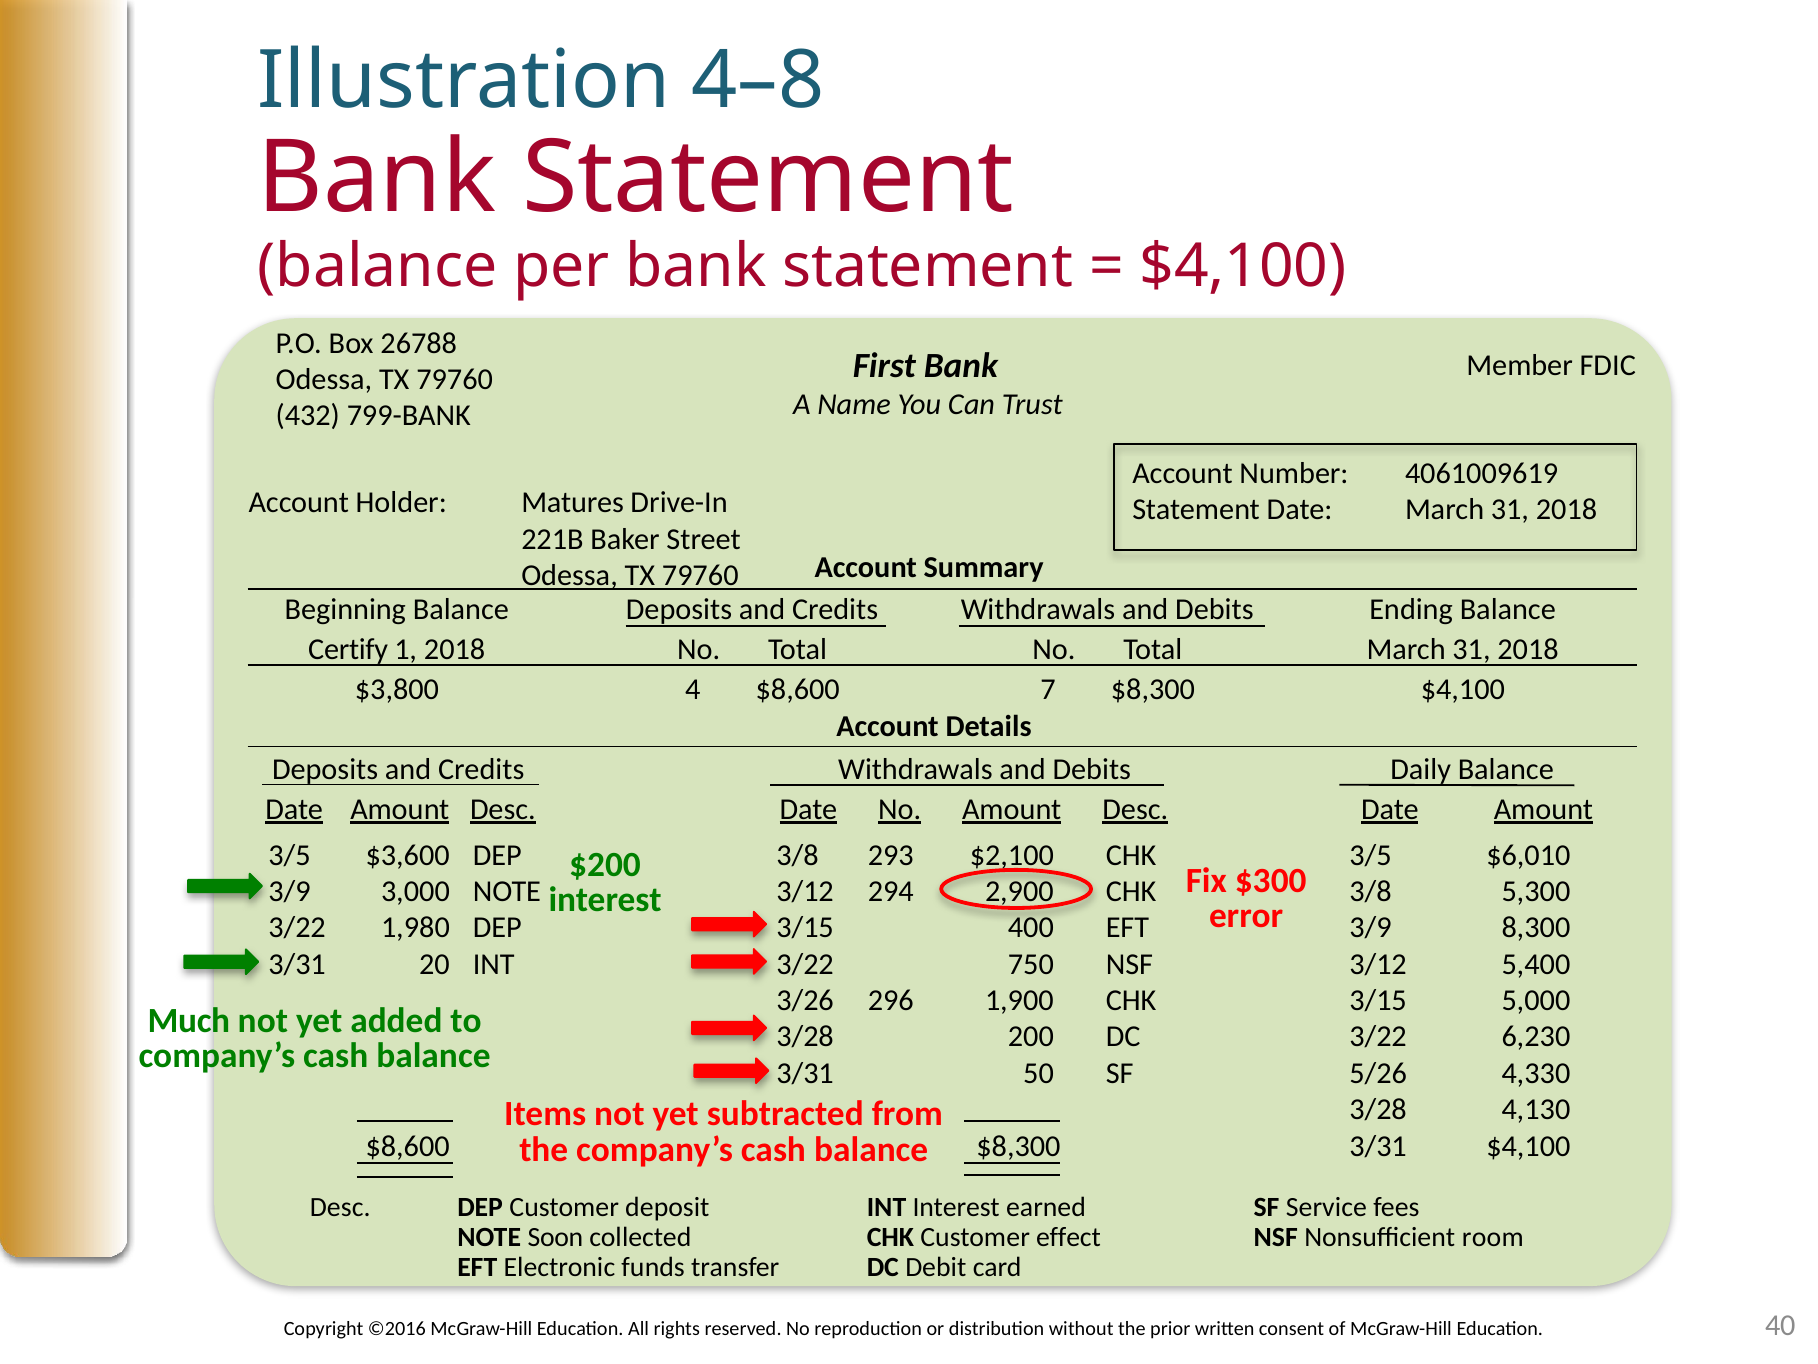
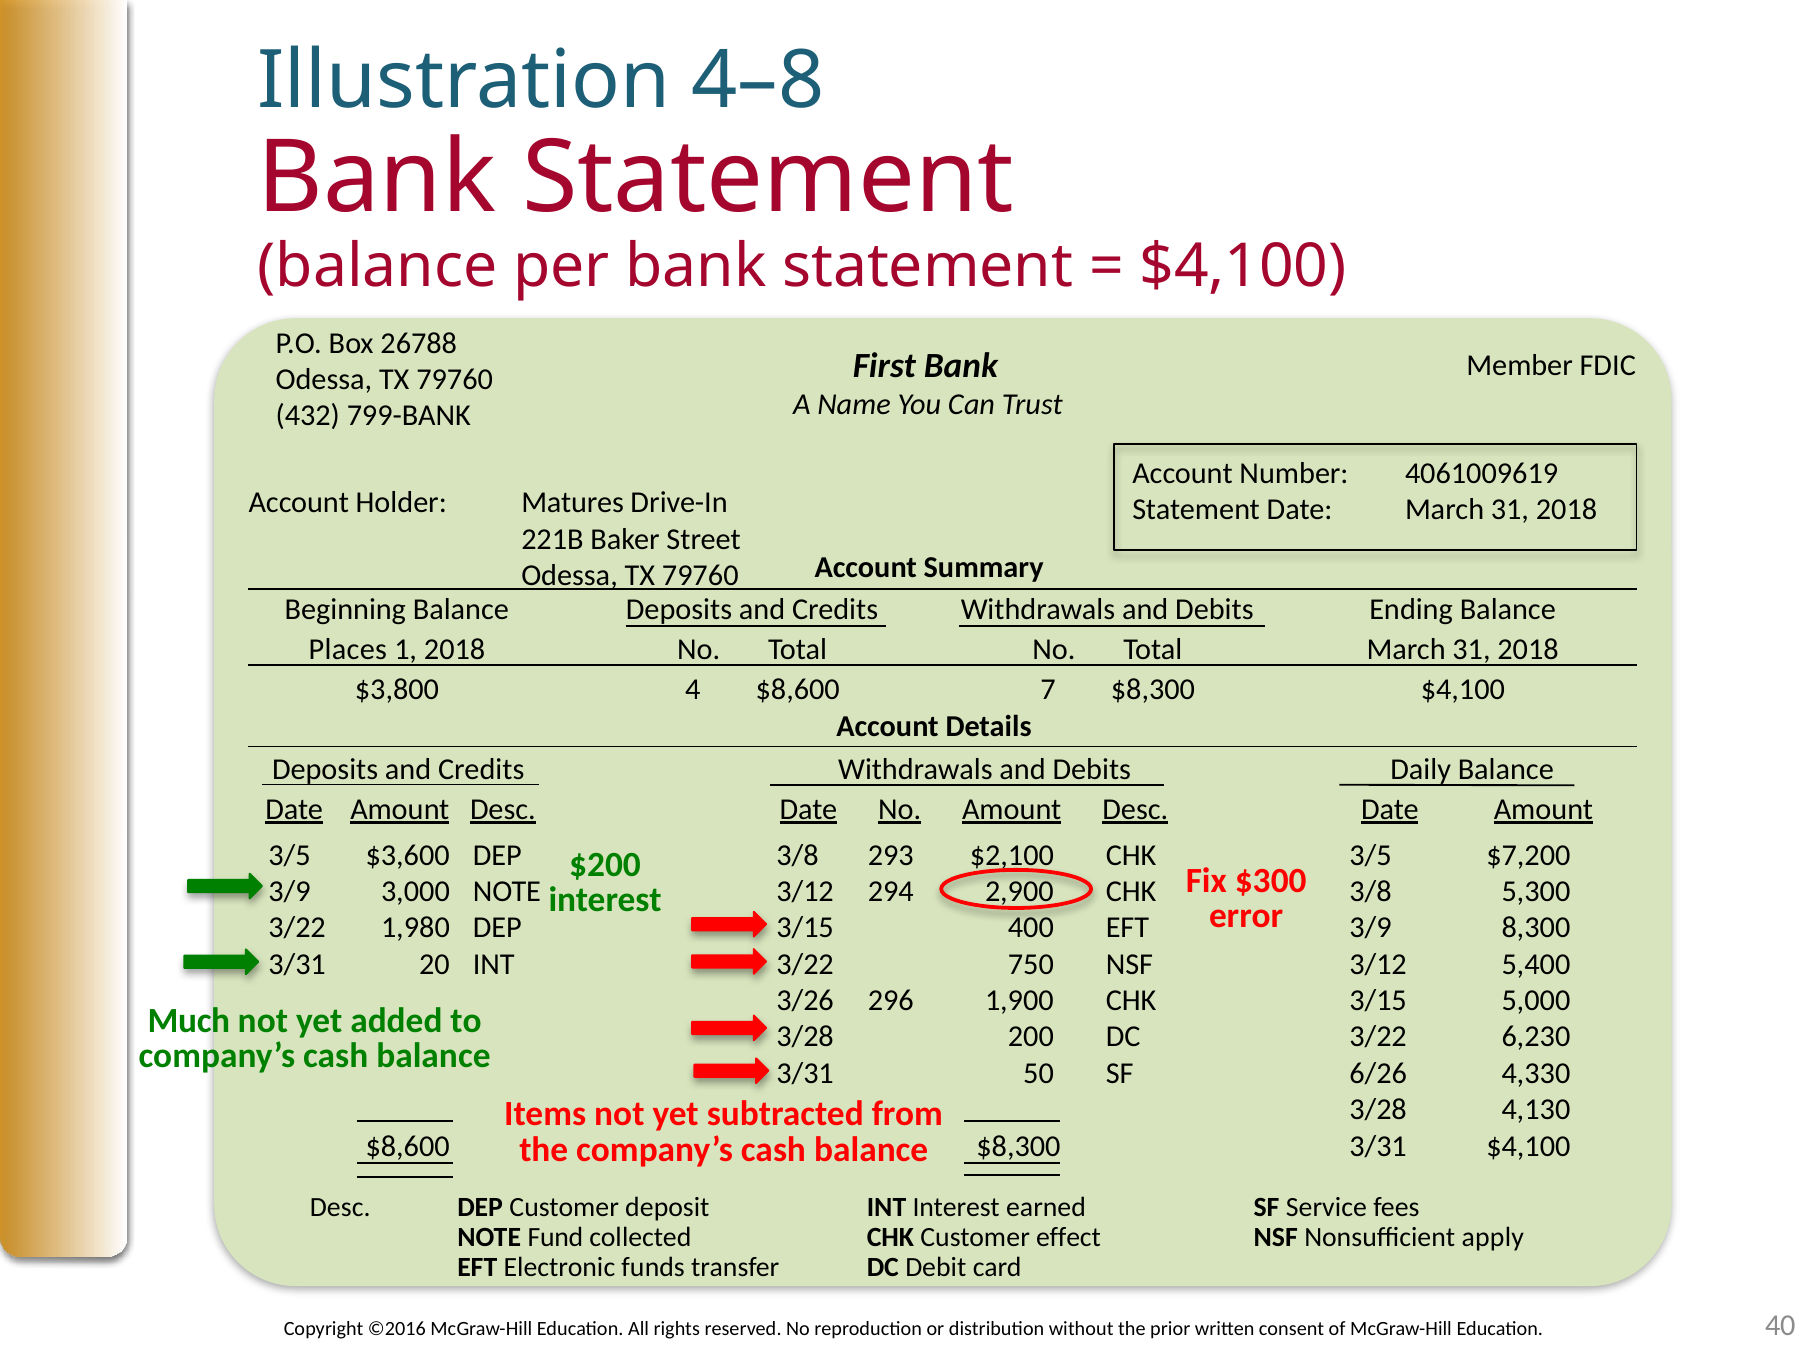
Certify: Certify -> Places
$6,010: $6,010 -> $7,200
5/26: 5/26 -> 6/26
Soon: Soon -> Fund
room: room -> apply
